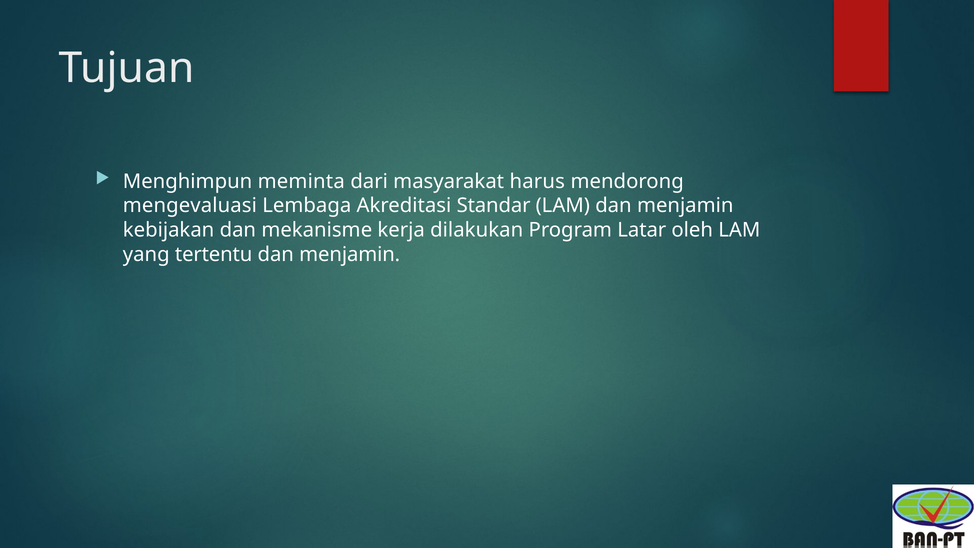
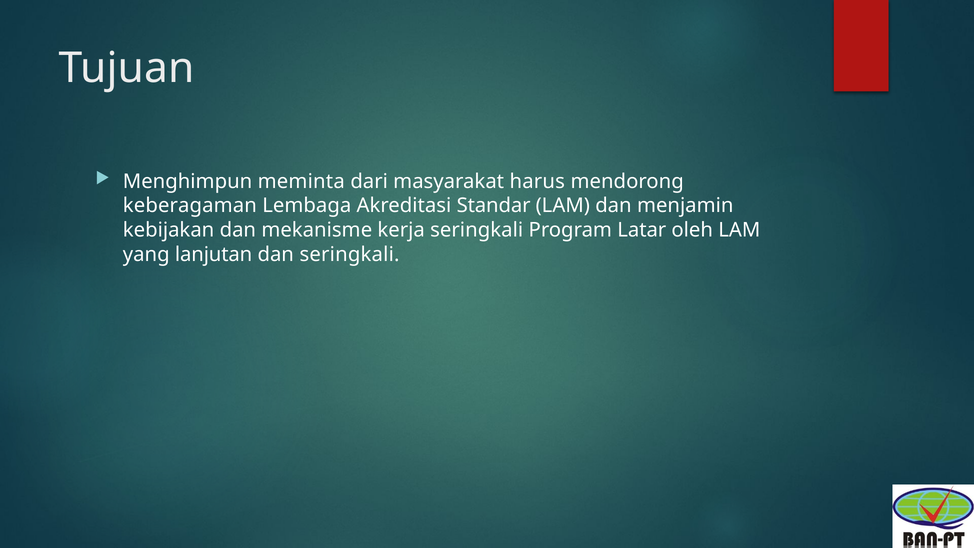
mengevaluasi: mengevaluasi -> keberagaman
kerja dilakukan: dilakukan -> seringkali
tertentu: tertentu -> lanjutan
menjamin at (350, 254): menjamin -> seringkali
